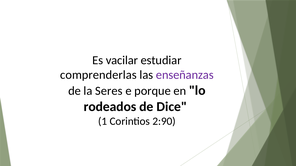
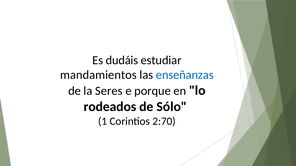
vacilar: vacilar -> dudáis
comprenderlas: comprenderlas -> mandamientos
enseñanzas colour: purple -> blue
Dice: Dice -> Sólo
2:90: 2:90 -> 2:70
